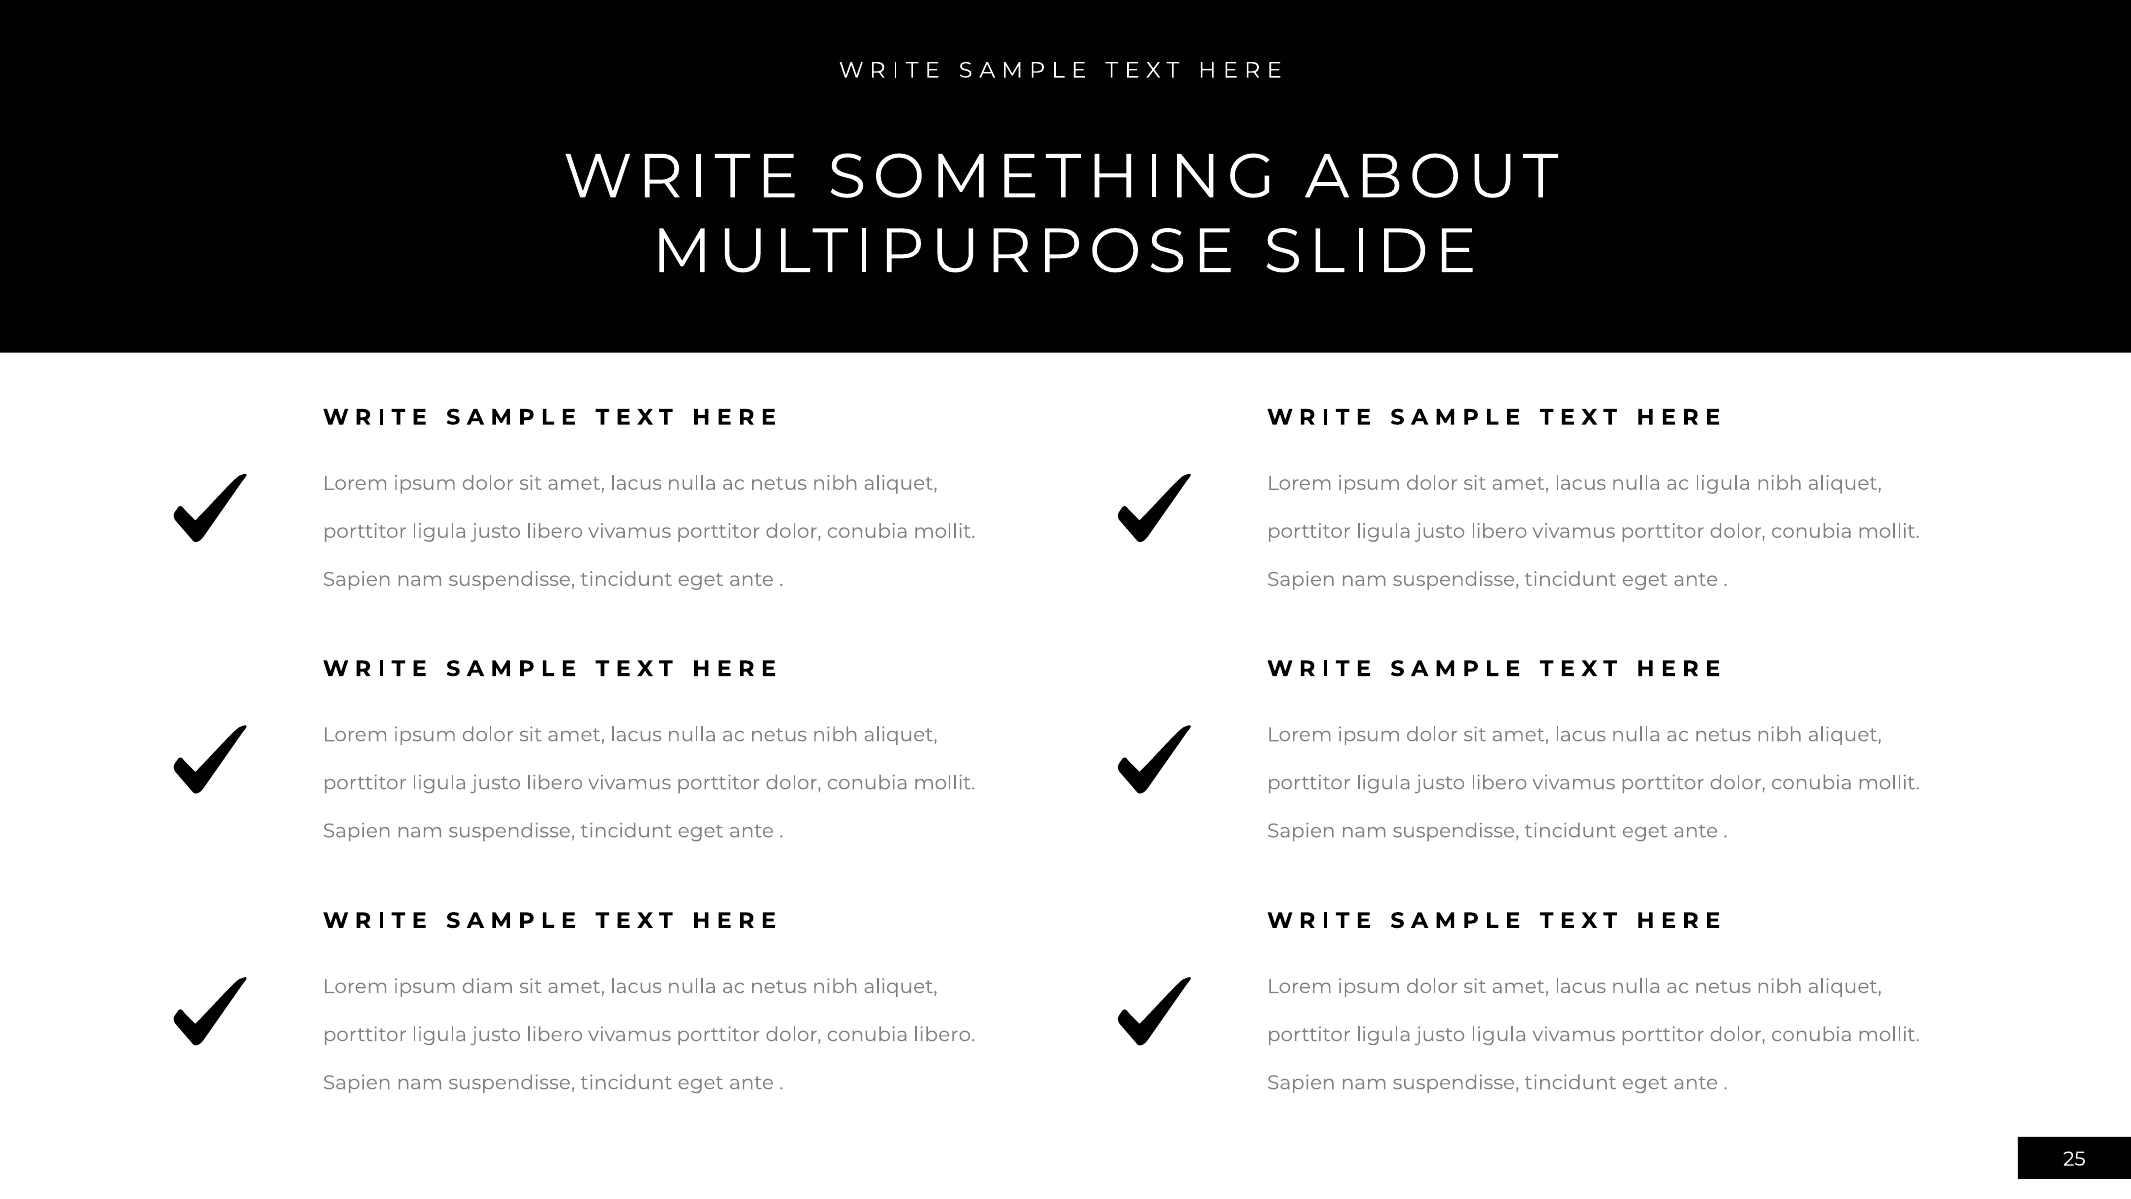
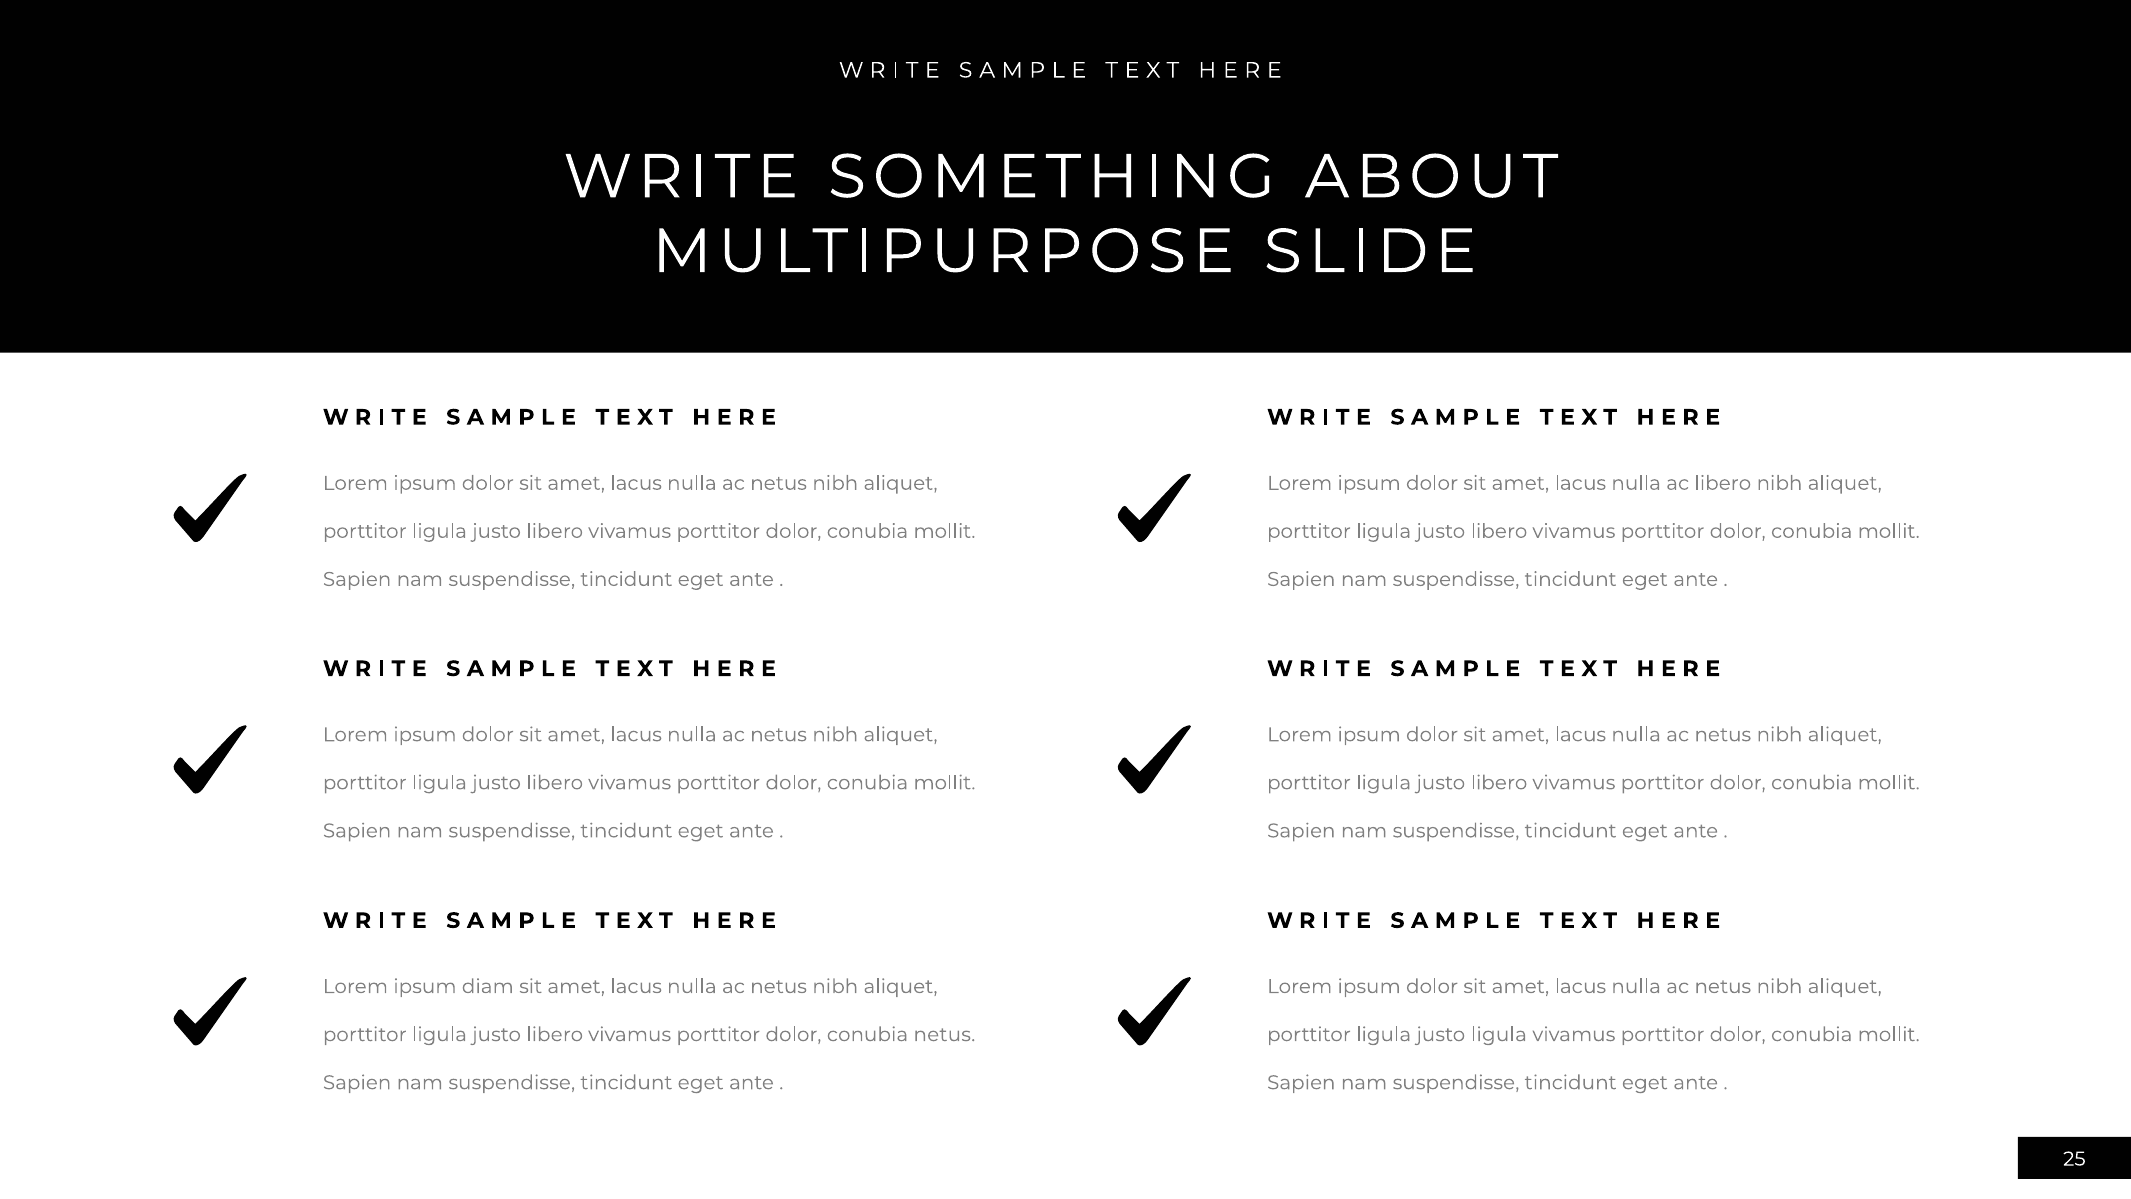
ac ligula: ligula -> libero
conubia libero: libero -> netus
